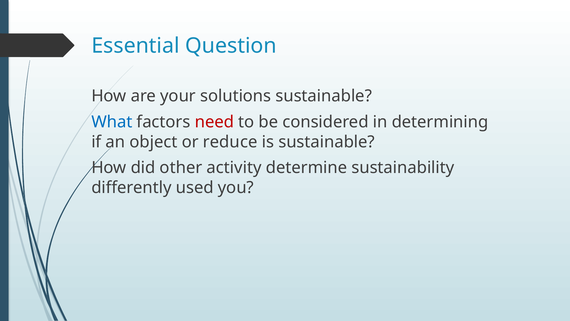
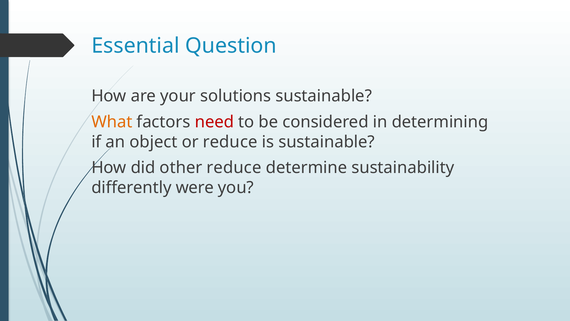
What colour: blue -> orange
other activity: activity -> reduce
used: used -> were
